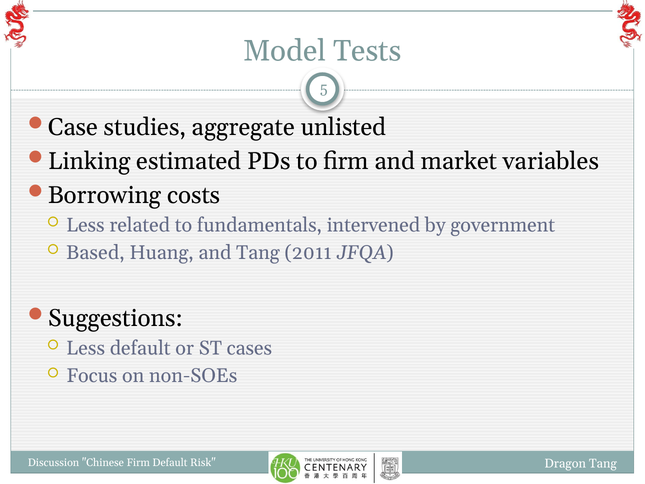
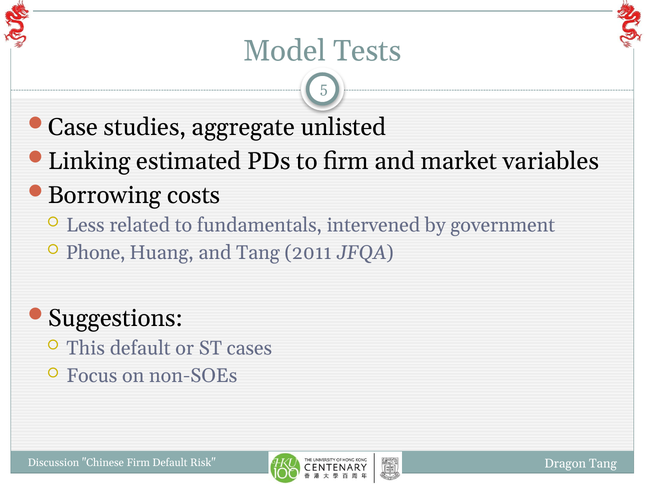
Based: Based -> Phone
Less at (86, 348): Less -> This
